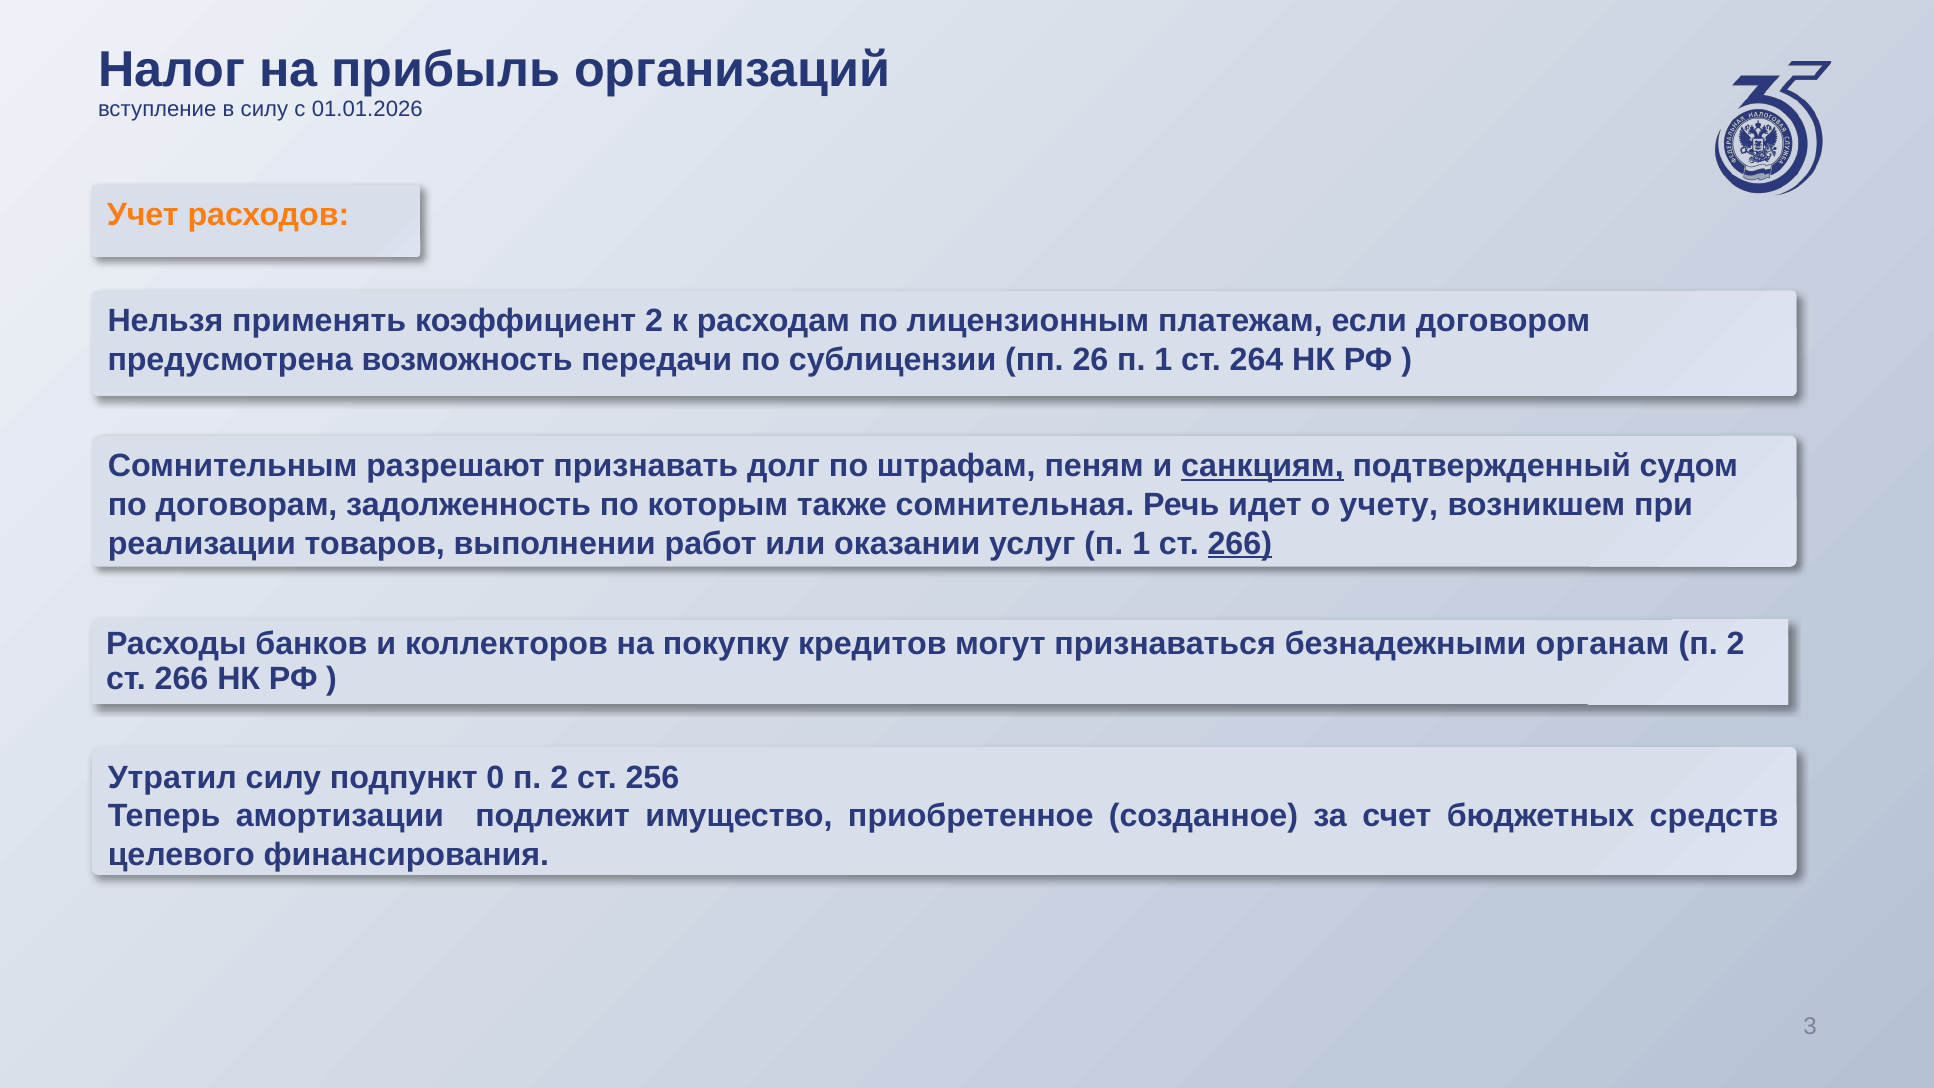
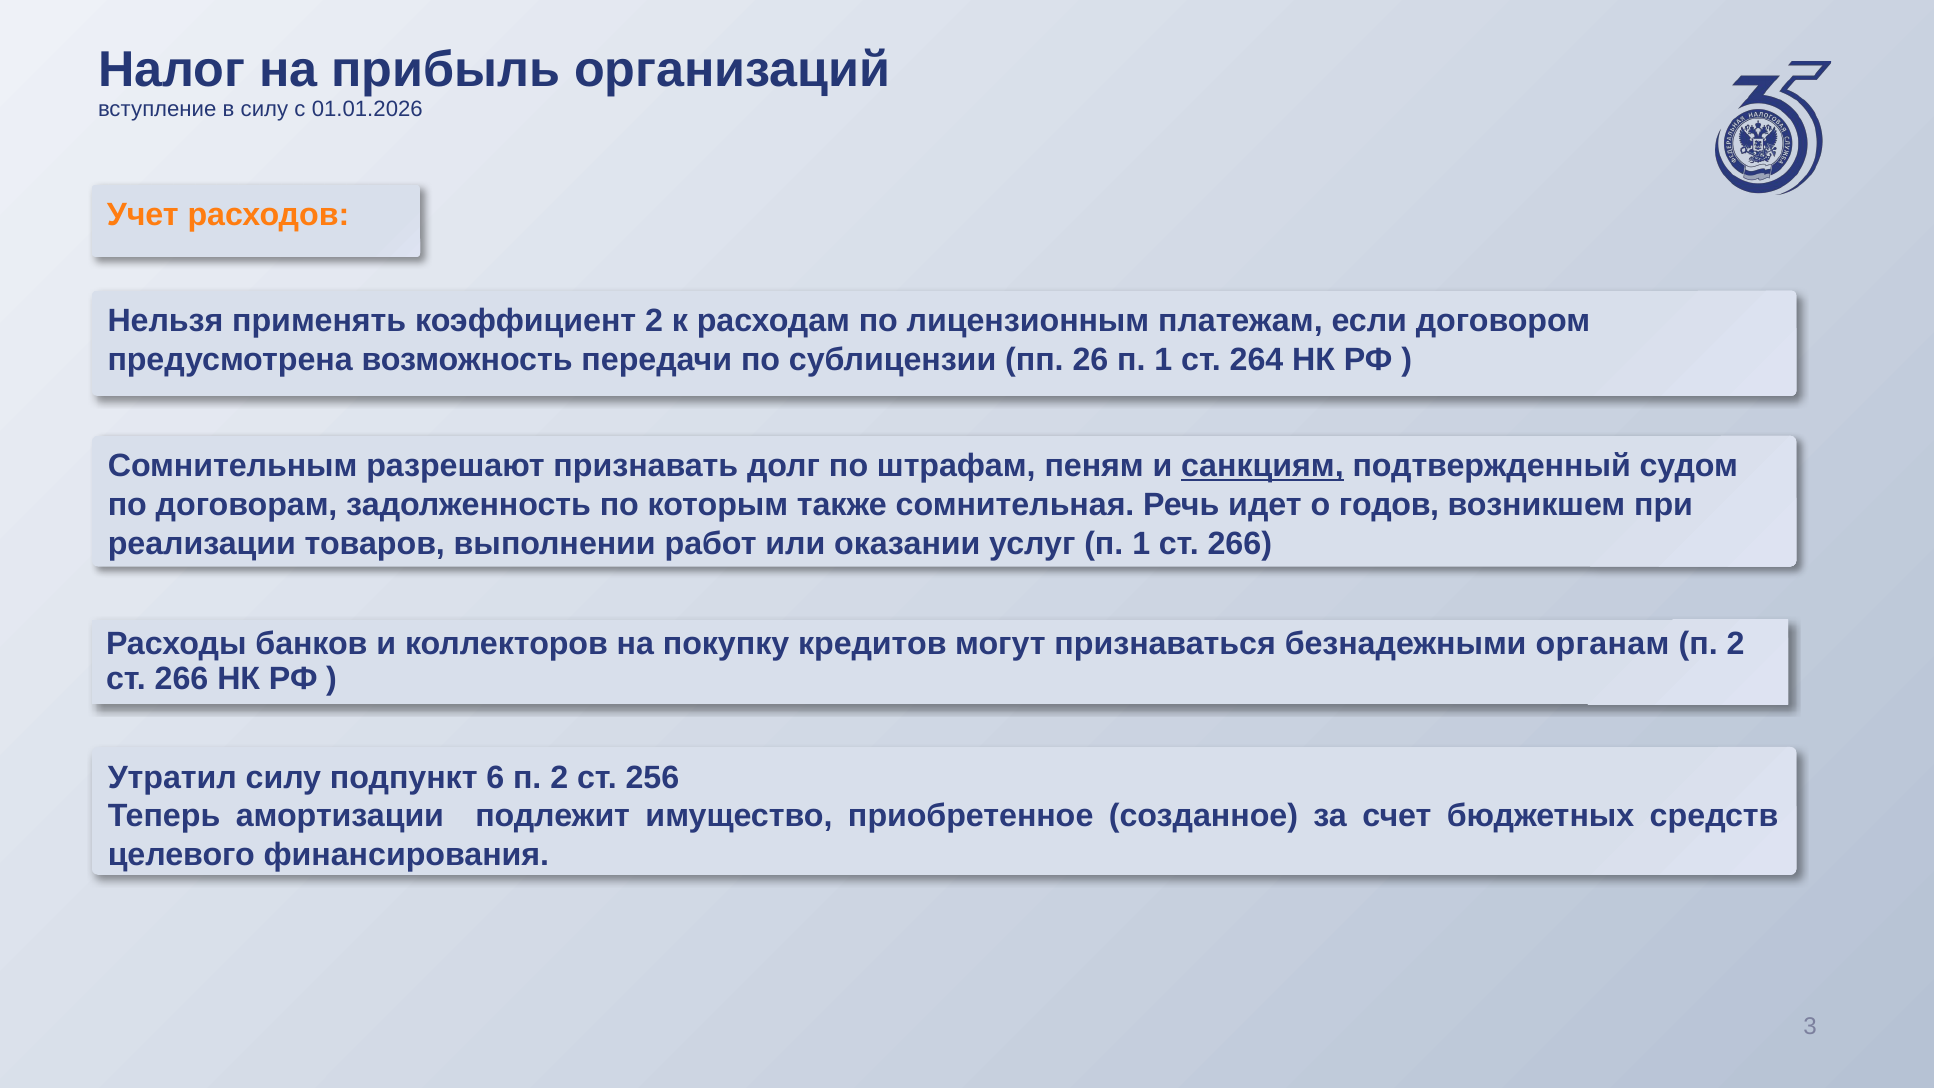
учету: учету -> годов
266 at (1240, 543) underline: present -> none
0: 0 -> 6
